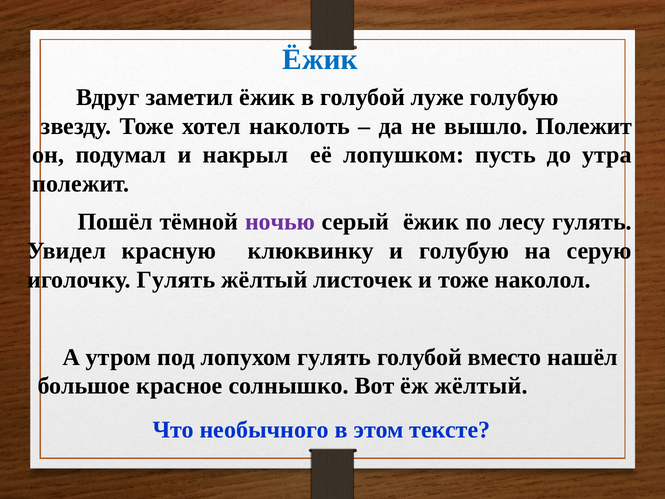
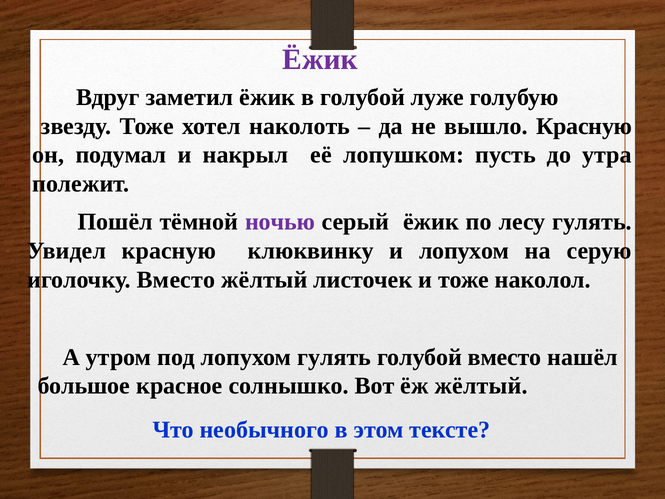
Ёжик at (320, 59) colour: blue -> purple
вышло Полежит: Полежит -> Красную
и голубую: голубую -> лопухом
иголочку Гулять: Гулять -> Вместо
